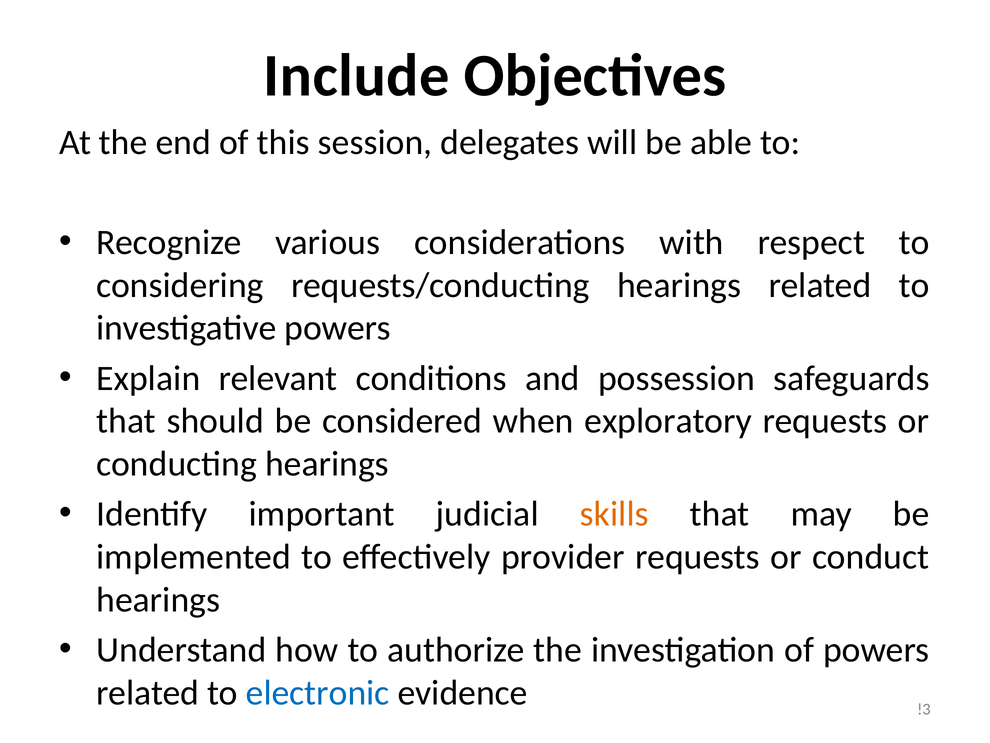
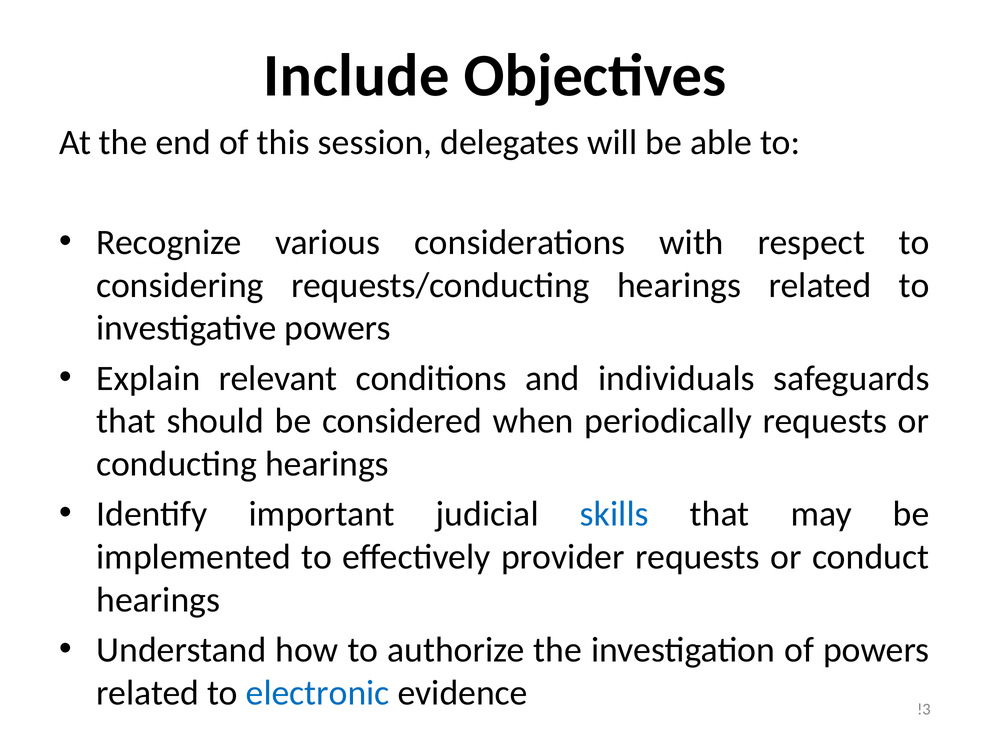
possession: possession -> individuals
exploratory: exploratory -> periodically
skills colour: orange -> blue
